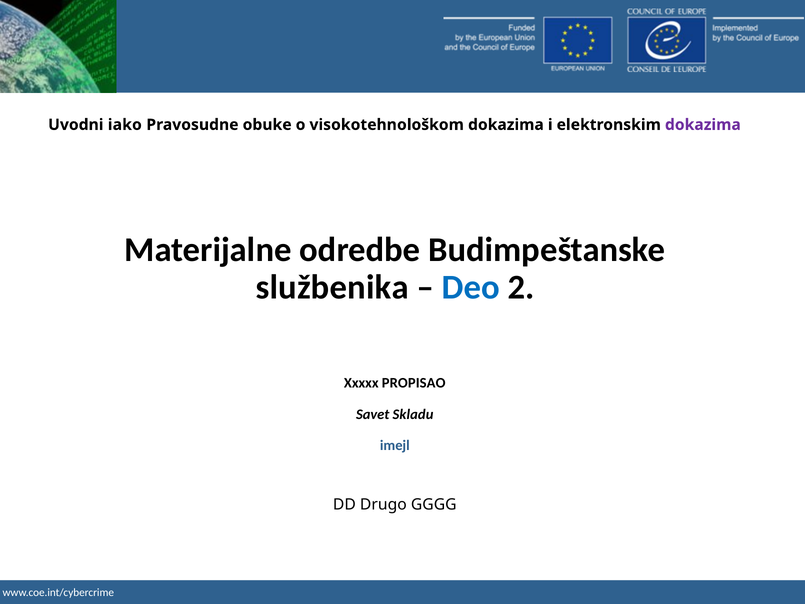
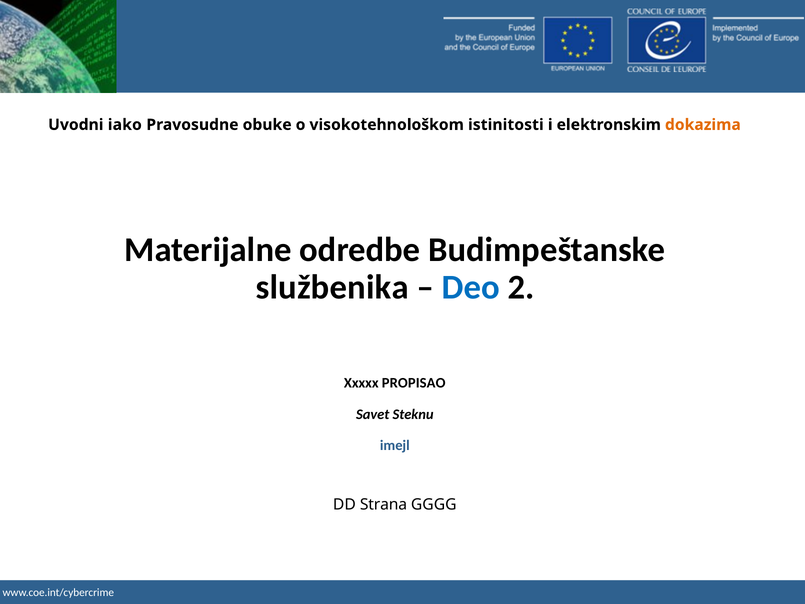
visokotehnološkom dokazima: dokazima -> istinitosti
dokazima at (703, 125) colour: purple -> orange
Skladu: Skladu -> Steknu
Drugo: Drugo -> Strana
